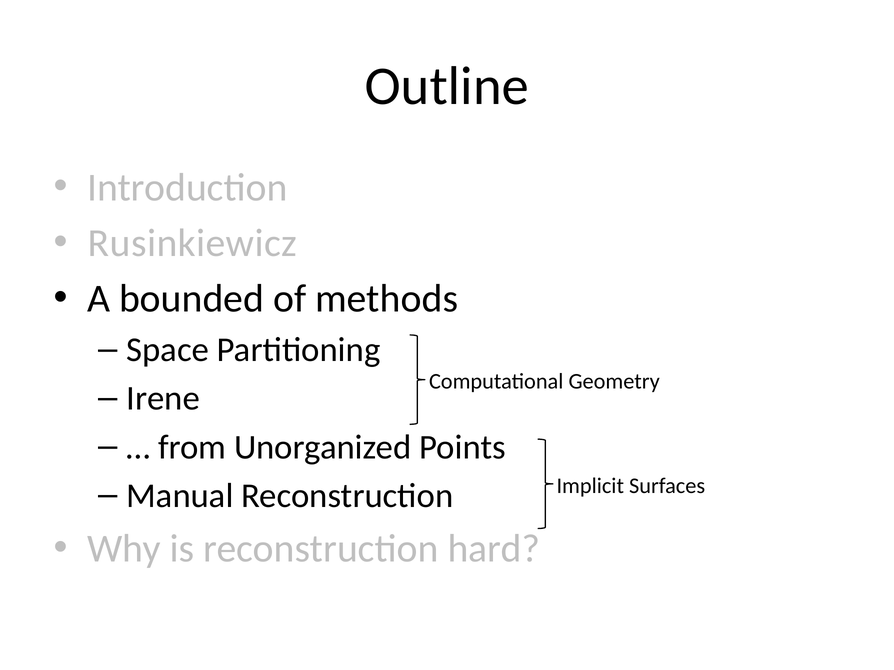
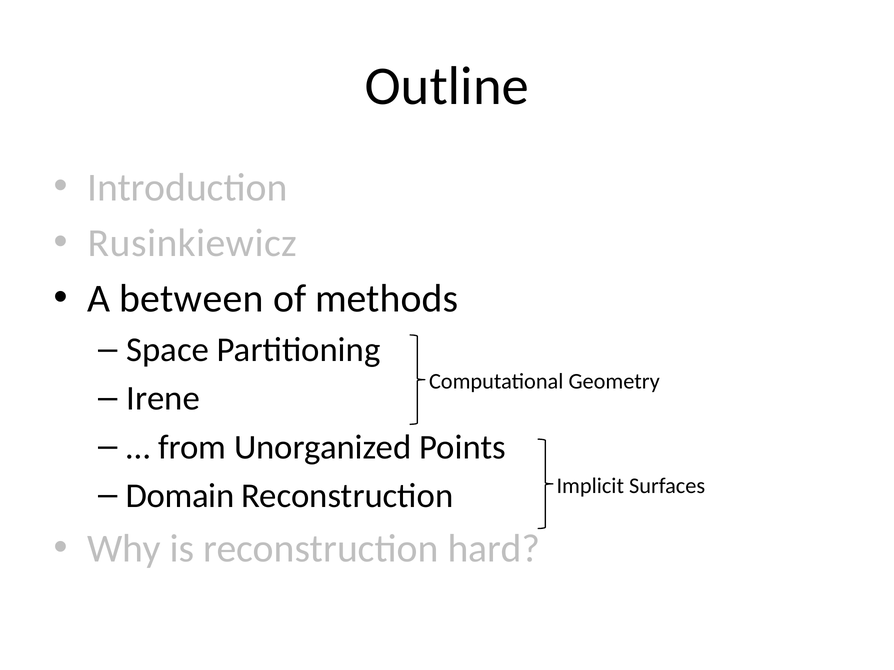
bounded: bounded -> between
Manual: Manual -> Domain
